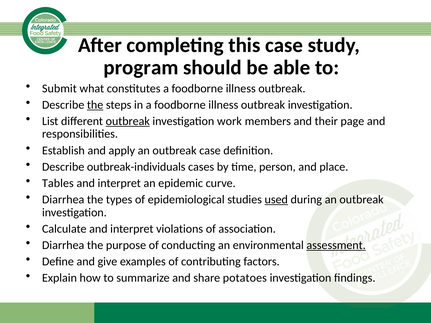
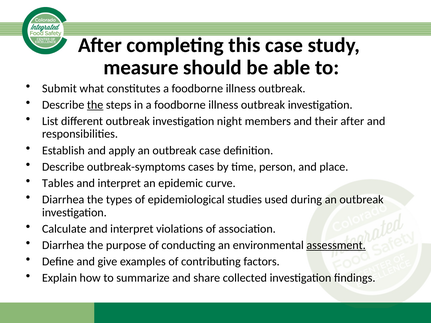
program: program -> measure
outbreak at (128, 121) underline: present -> none
work: work -> night
their page: page -> after
outbreak-individuals: outbreak-individuals -> outbreak-symptoms
used underline: present -> none
potatoes: potatoes -> collected
